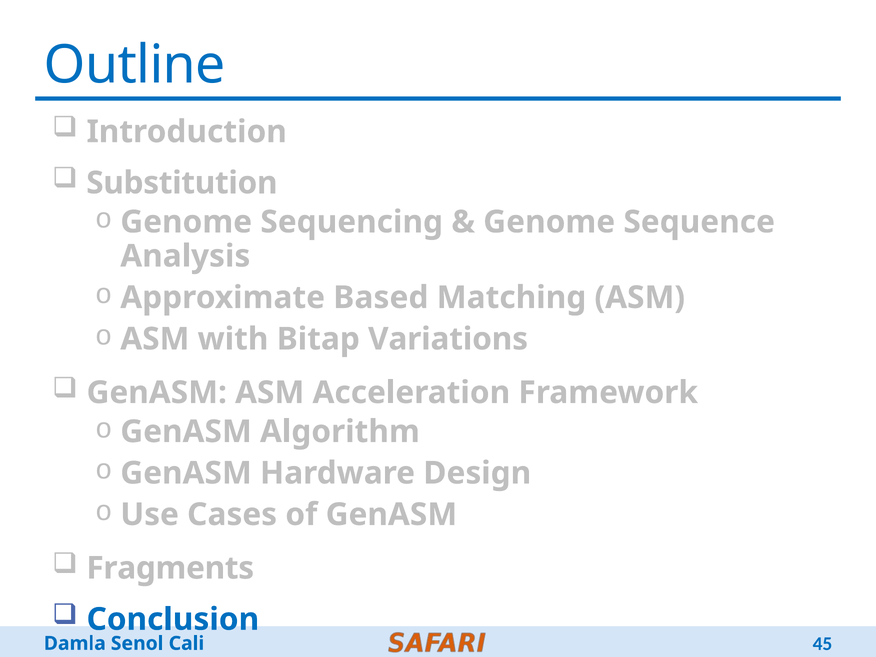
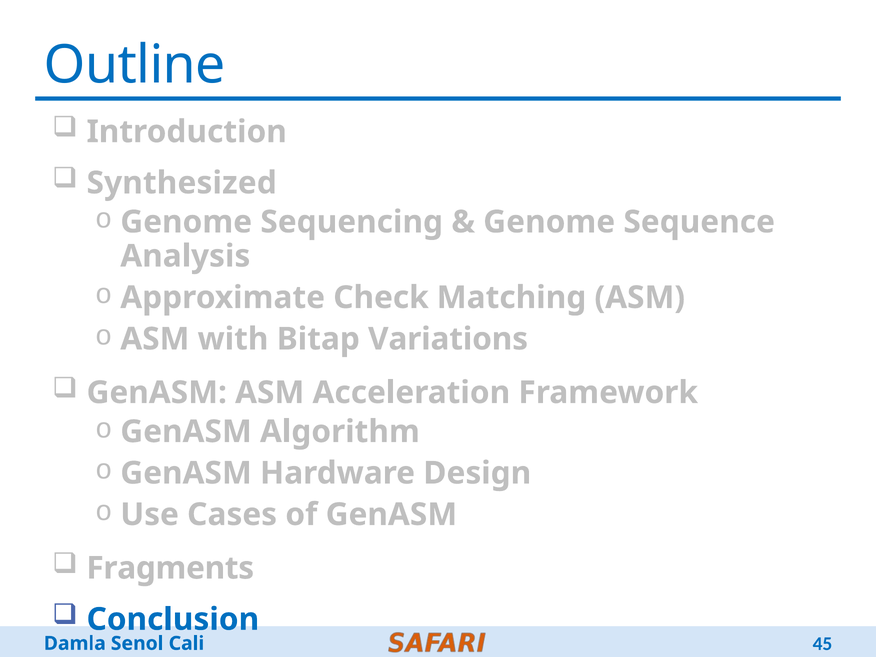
Substitution: Substitution -> Synthesized
Based: Based -> Check
